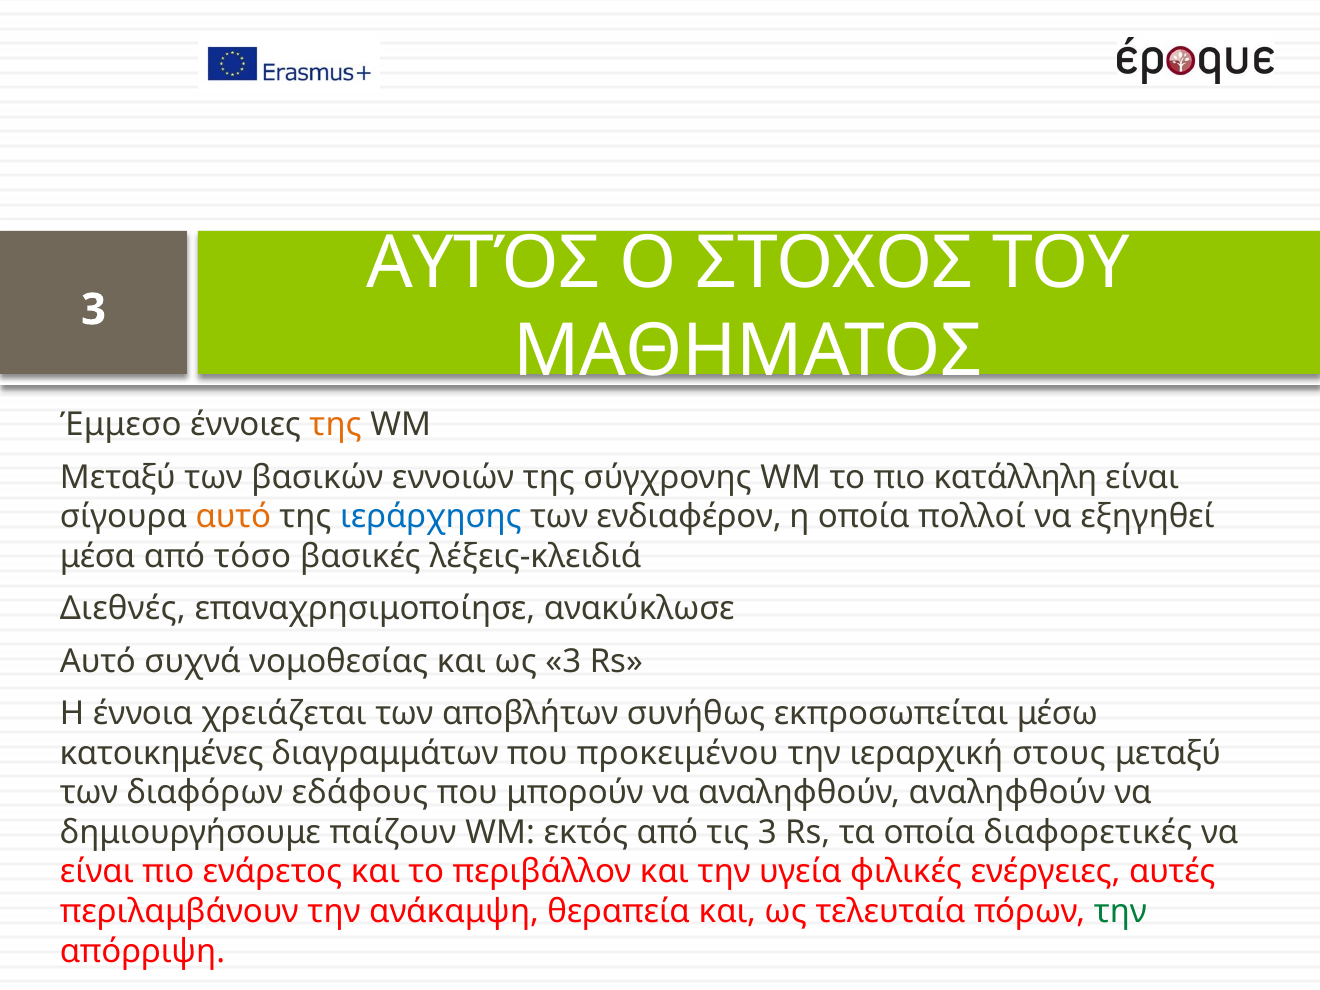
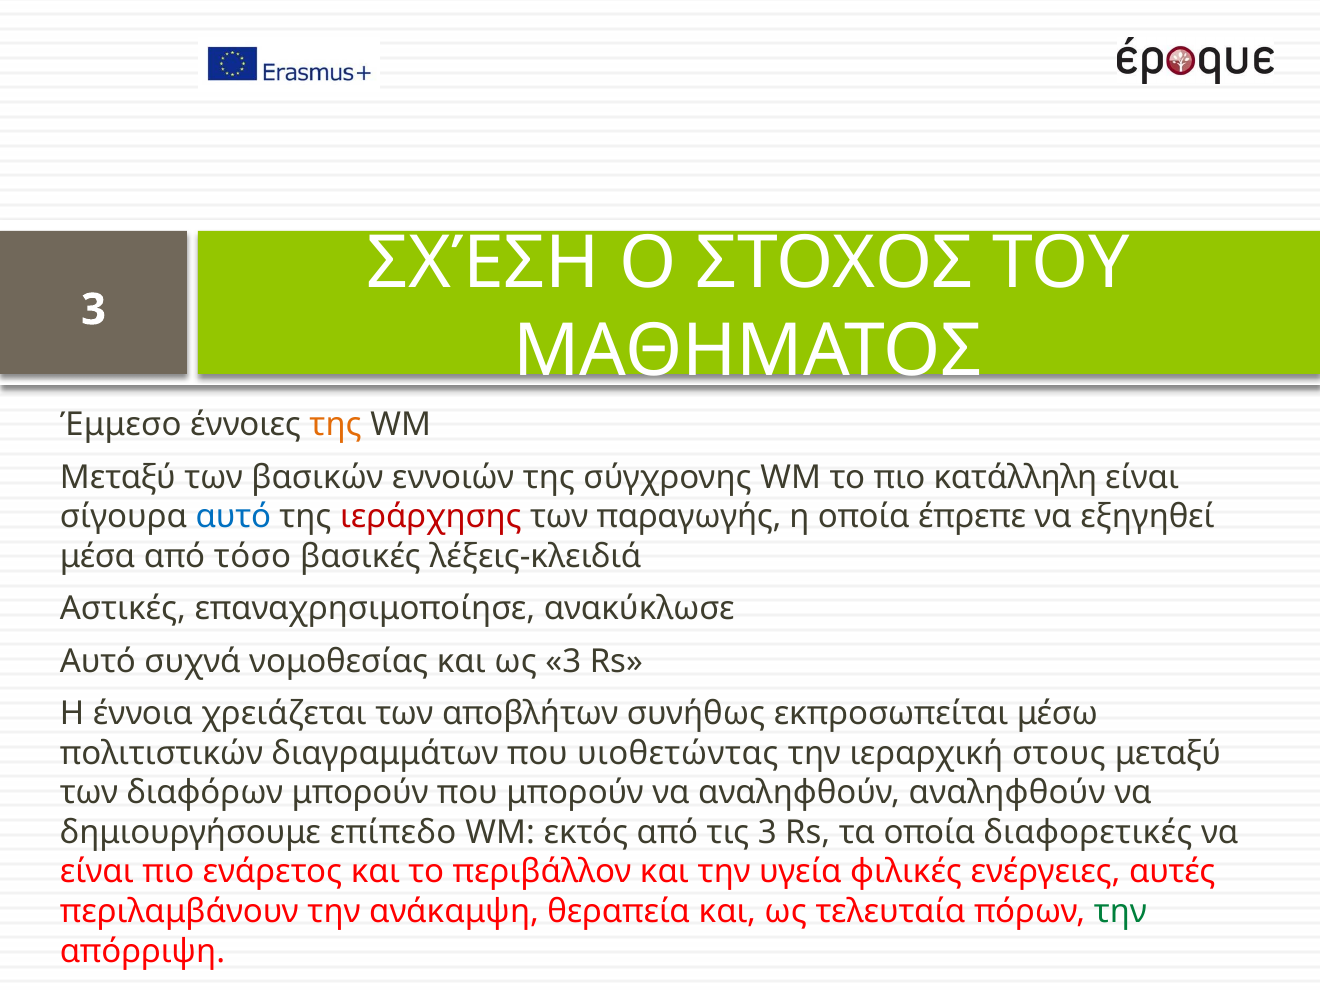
ΑΥΤΌΣ: ΑΥΤΌΣ -> ΣΧΈΣΗ
αυτό at (233, 517) colour: orange -> blue
ιεράρχησης colour: blue -> red
ενδιαφέρον: ενδιαφέρον -> παραγωγής
πολλοί: πολλοί -> έπρεπε
Διεθνές: Διεθνές -> Αστικές
κατοικημένες: κατοικημένες -> πολιτιστικών
προκειμένου: προκειμένου -> υιοθετώντας
διαφόρων εδάφους: εδάφους -> μπορούν
παίζουν: παίζουν -> επίπεδο
